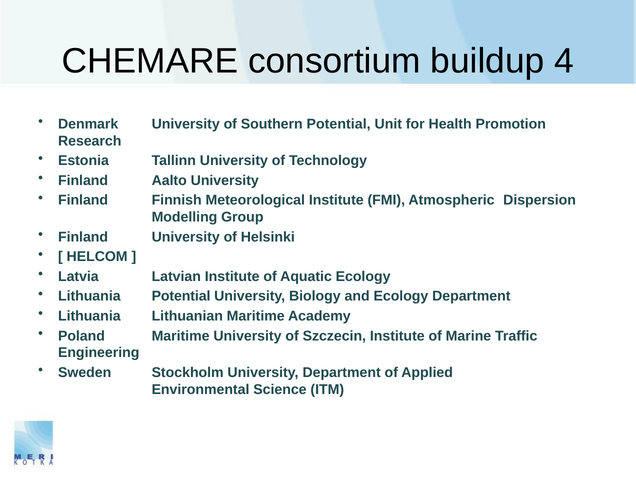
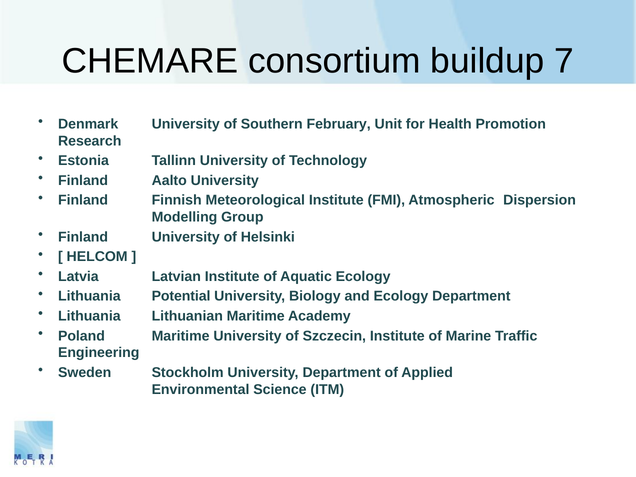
4: 4 -> 7
Southern Potential: Potential -> February
